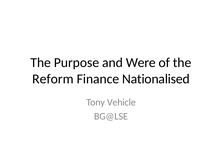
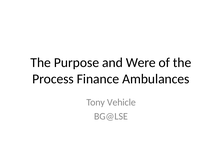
Reform: Reform -> Process
Nationalised: Nationalised -> Ambulances
